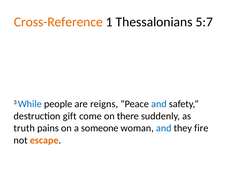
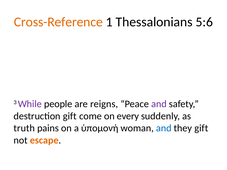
5:7: 5:7 -> 5:6
While colour: blue -> purple
and at (159, 104) colour: blue -> purple
there: there -> every
someone: someone -> ὑπομονή
they fire: fire -> gift
